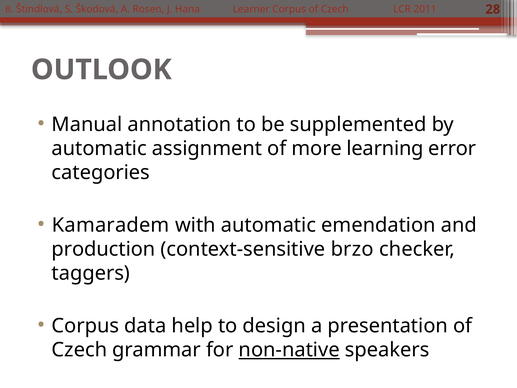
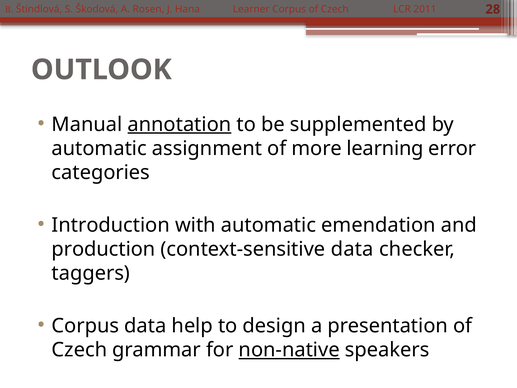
annotation underline: none -> present
Kamaradem: Kamaradem -> Introduction
context-sensitive brzo: brzo -> data
